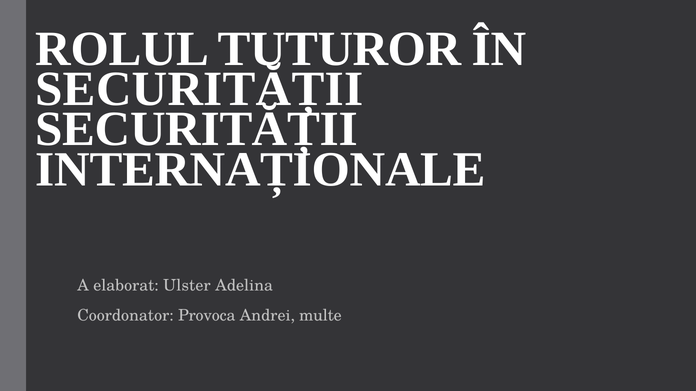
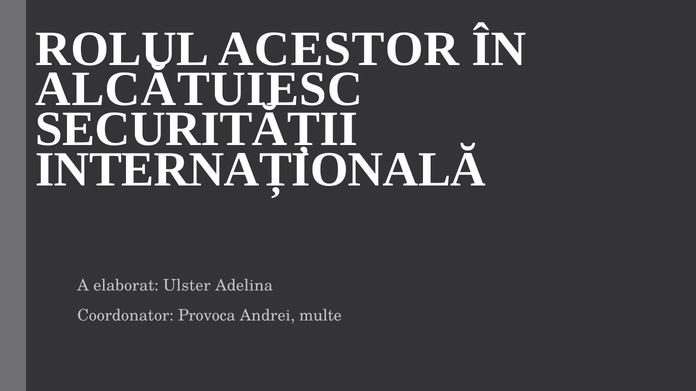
TUTUROR: TUTUROR -> ACESTOR
SECURITĂȚII at (199, 89): SECURITĂȚII -> ALCĂTUIESC
INTERNAȚIONALE: INTERNAȚIONALE -> INTERNAȚIONALĂ
